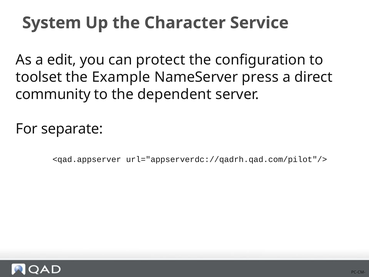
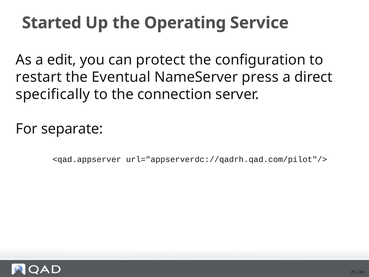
System: System -> Started
Character: Character -> Operating
toolset: toolset -> restart
Example: Example -> Eventual
community: community -> specifically
dependent: dependent -> connection
